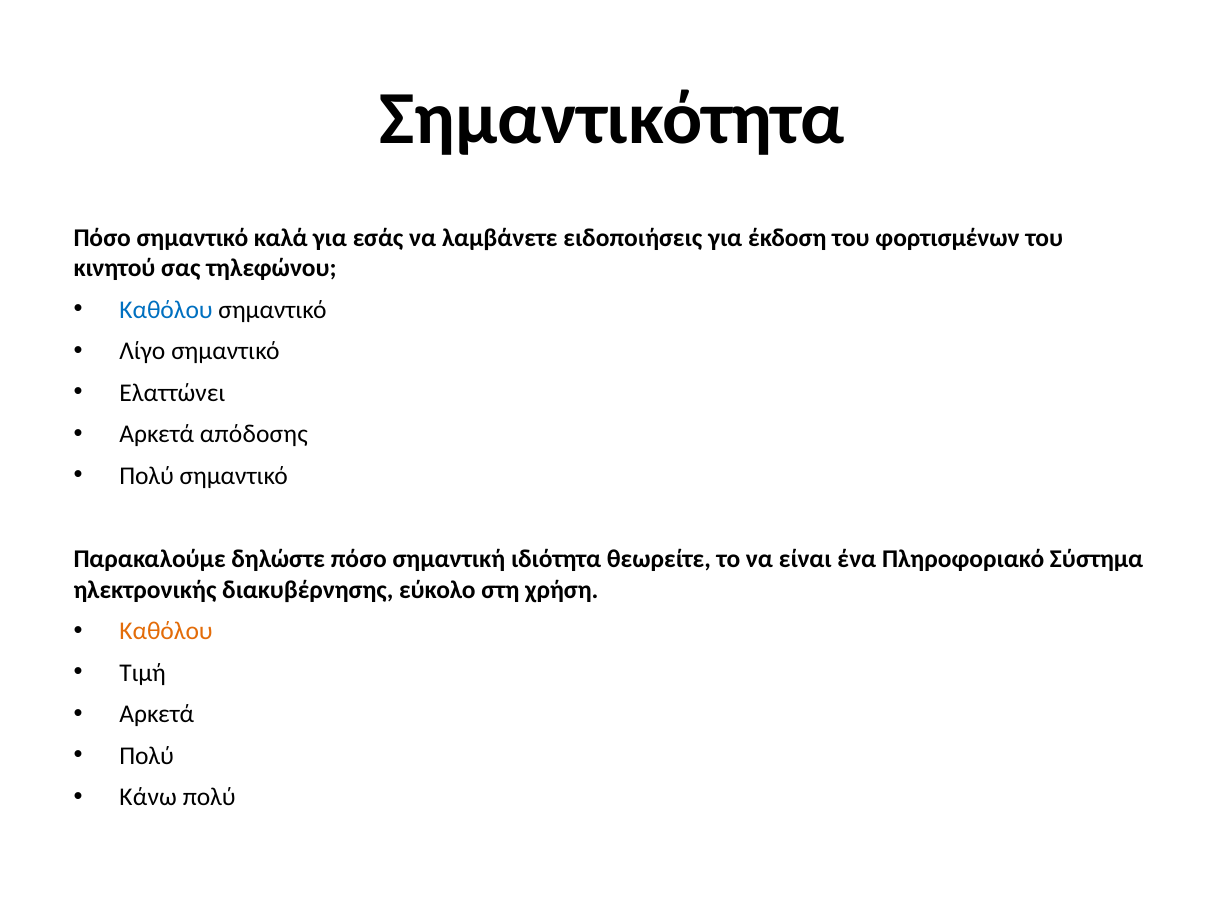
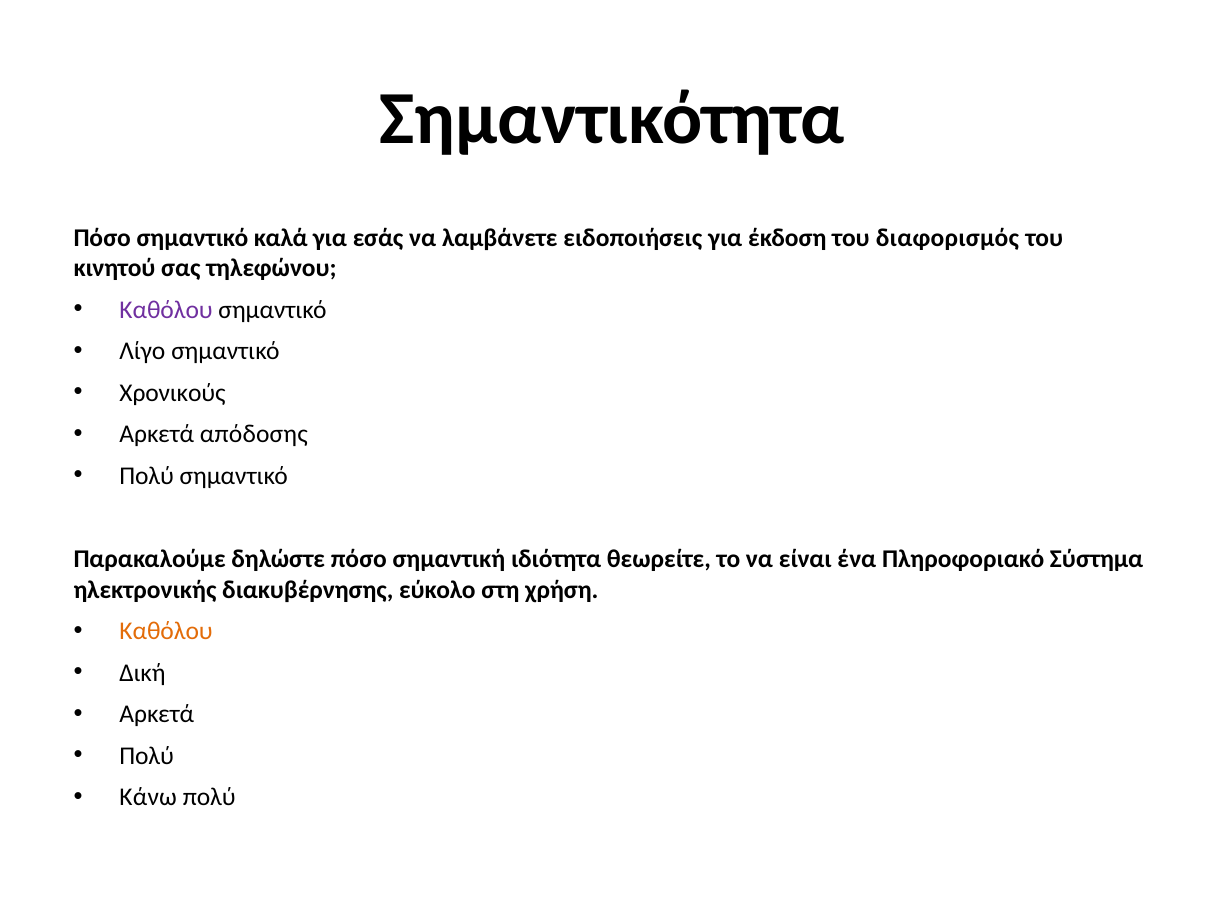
φορτισμένων: φορτισμένων -> διαφορισμός
Καθόλου at (166, 310) colour: blue -> purple
Ελαττώνει: Ελαττώνει -> Χρονικούς
Τιμή: Τιμή -> Δική
